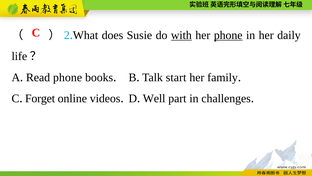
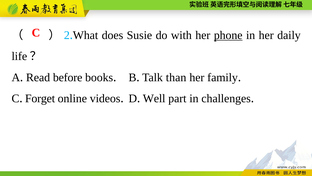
with underline: present -> none
Read phone: phone -> before
start: start -> than
